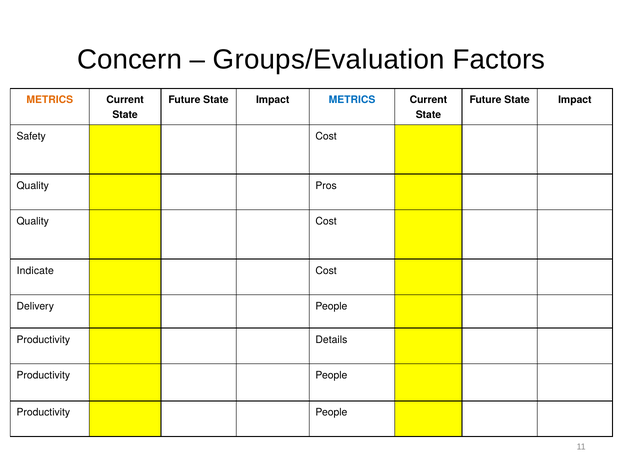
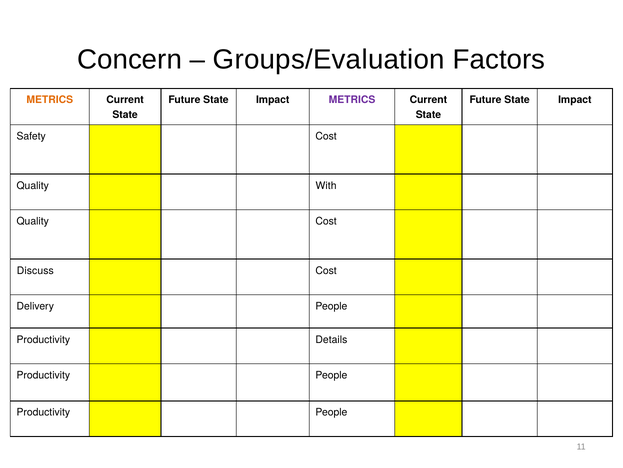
METRICS at (352, 100) colour: blue -> purple
Pros: Pros -> With
Indicate: Indicate -> Discuss
